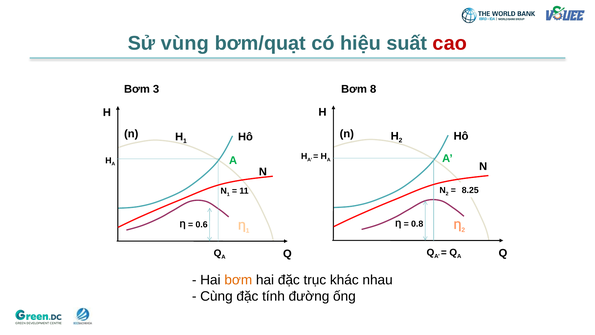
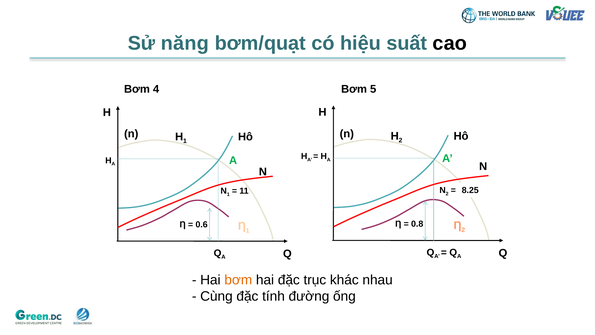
vùng: vùng -> năng
cao colour: red -> black
3: 3 -> 4
8: 8 -> 5
